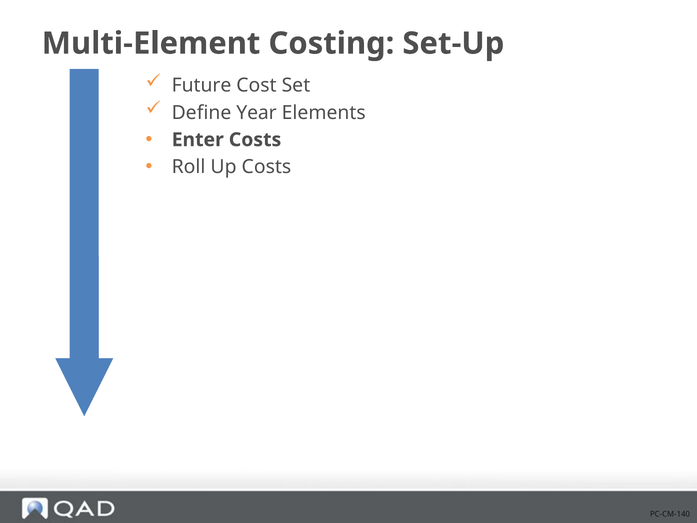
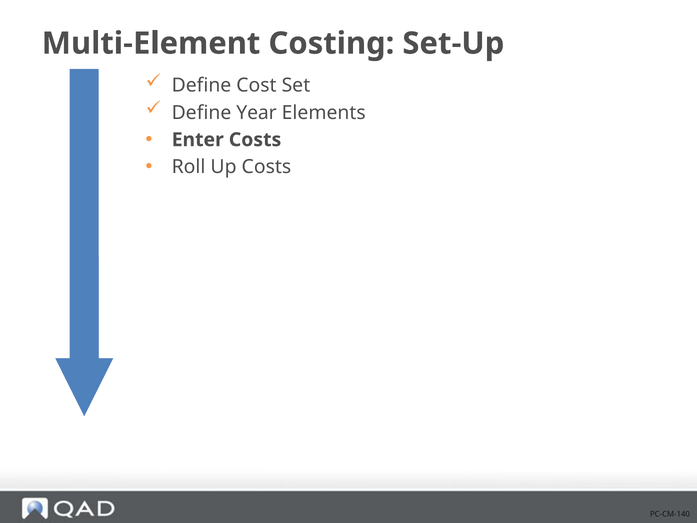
Future at (202, 85): Future -> Define
